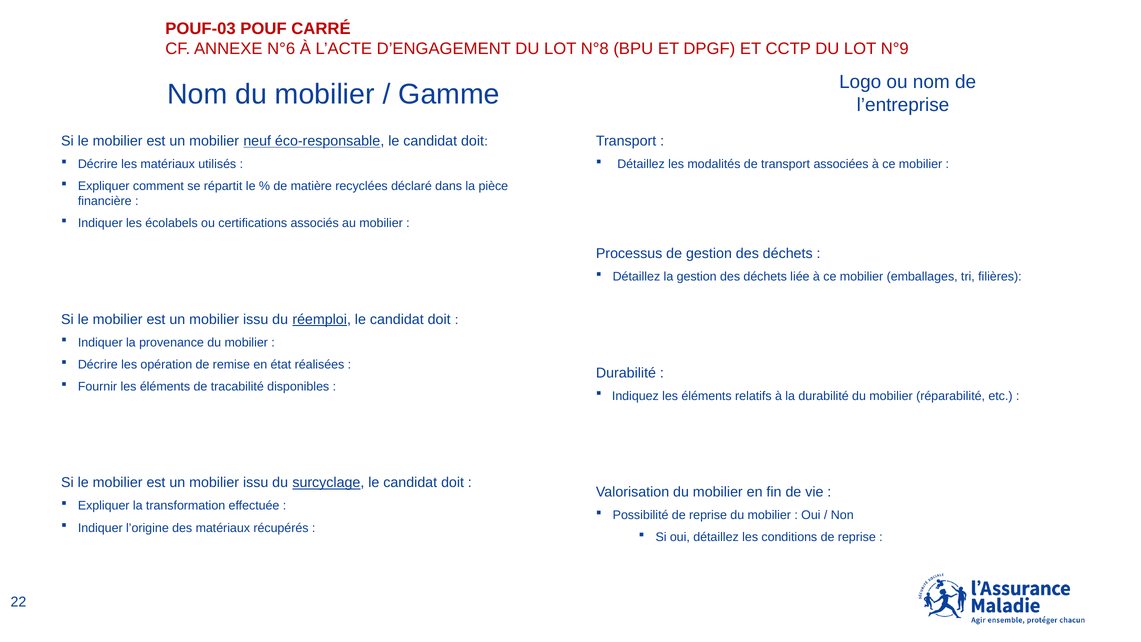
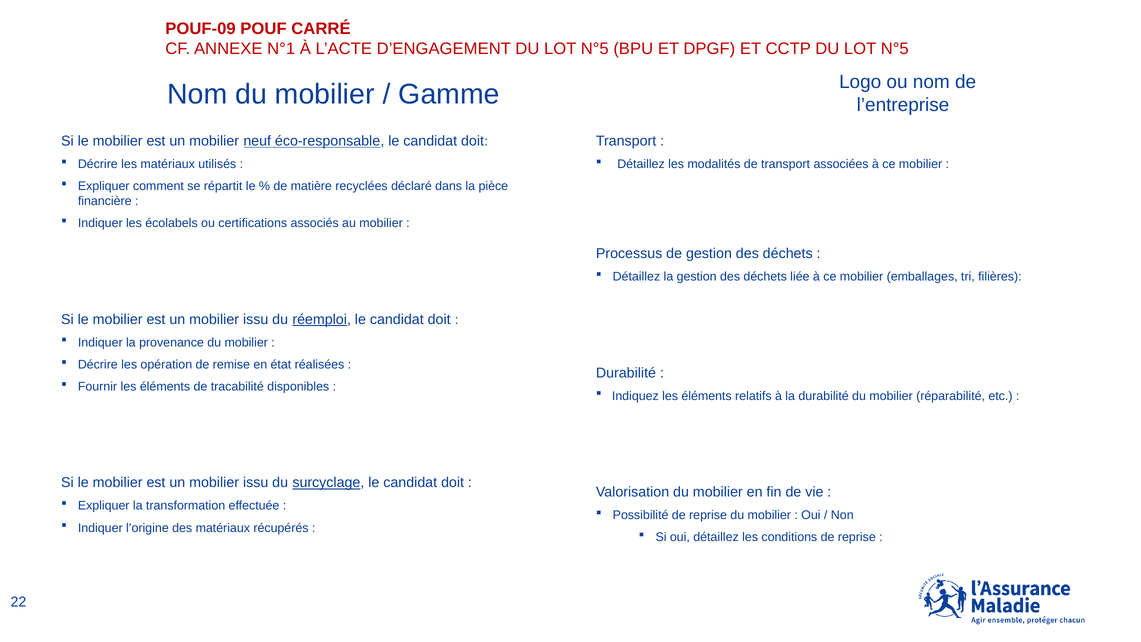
POUF-03: POUF-03 -> POUF-09
N°6: N°6 -> N°1
D’ENGAGEMENT DU LOT N°8: N°8 -> N°5
CCTP DU LOT N°9: N°9 -> N°5
